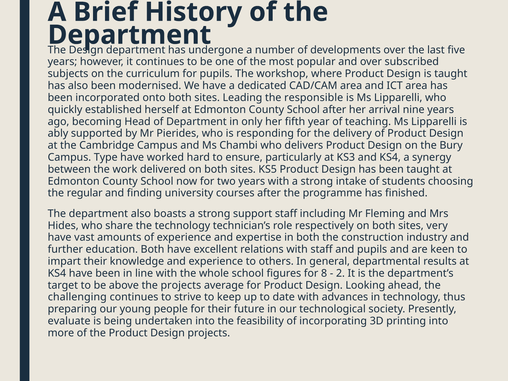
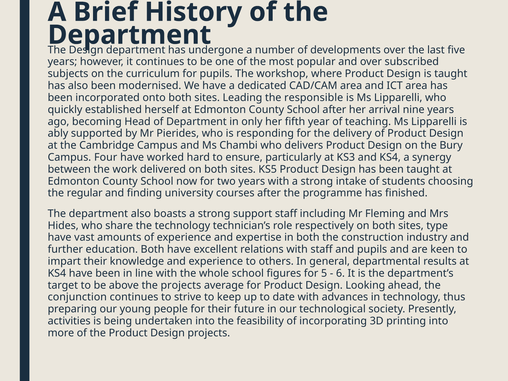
Type: Type -> Four
very: very -> type
8: 8 -> 5
2: 2 -> 6
challenging: challenging -> conjunction
evaluate: evaluate -> activities
